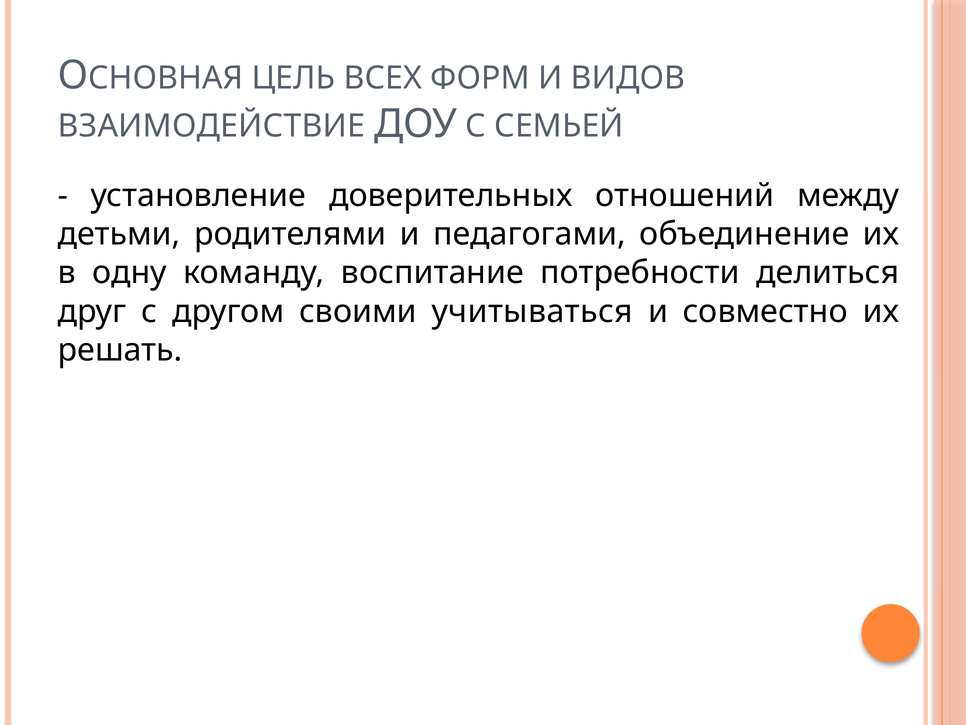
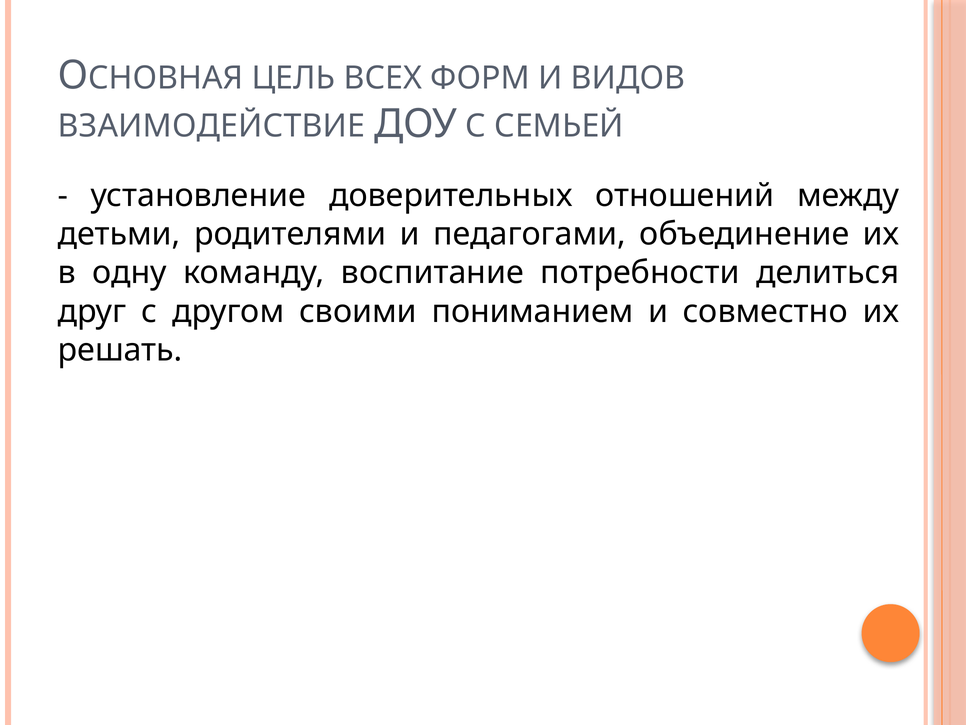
учитываться: учитываться -> пониманием
